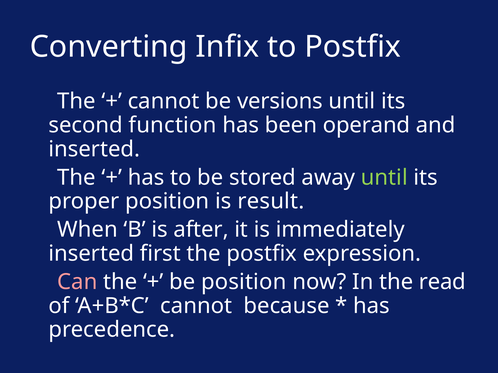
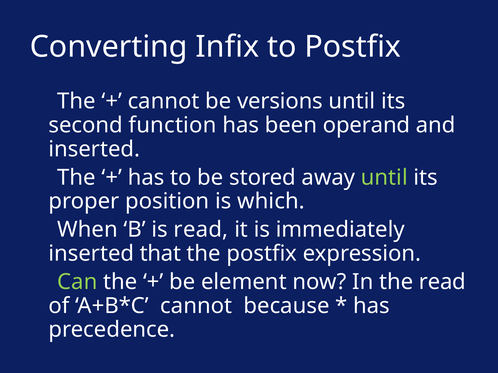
result: result -> which
is after: after -> read
first: first -> that
Can colour: pink -> light green
be position: position -> element
